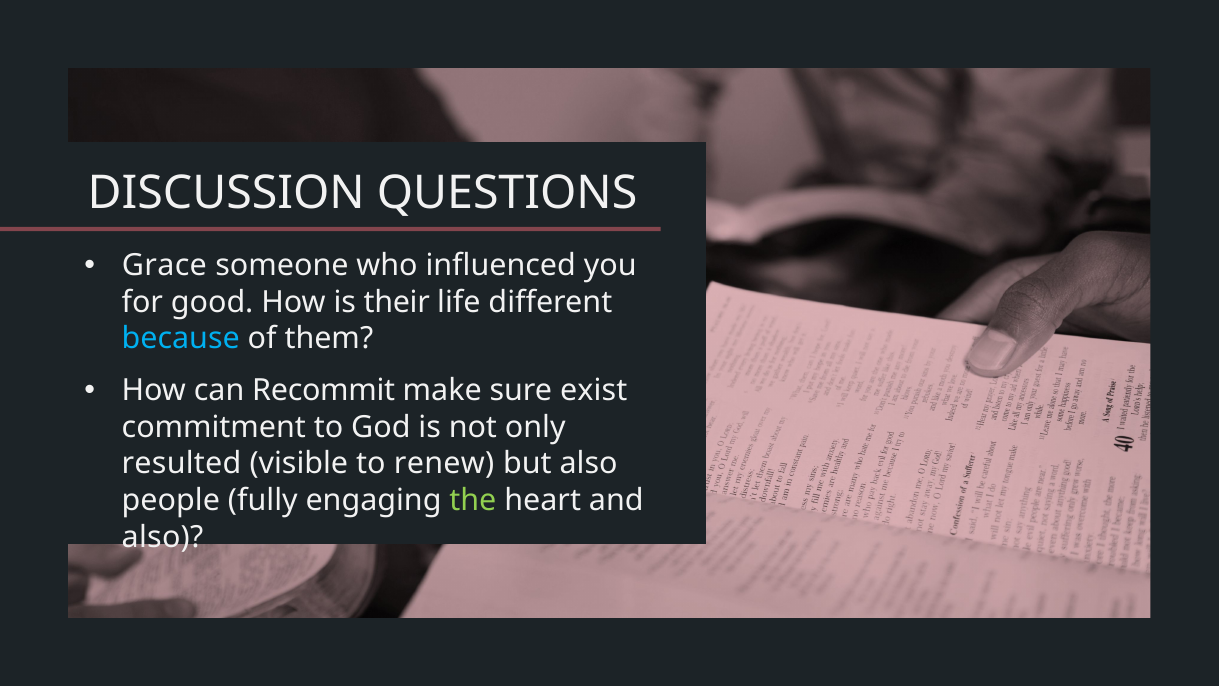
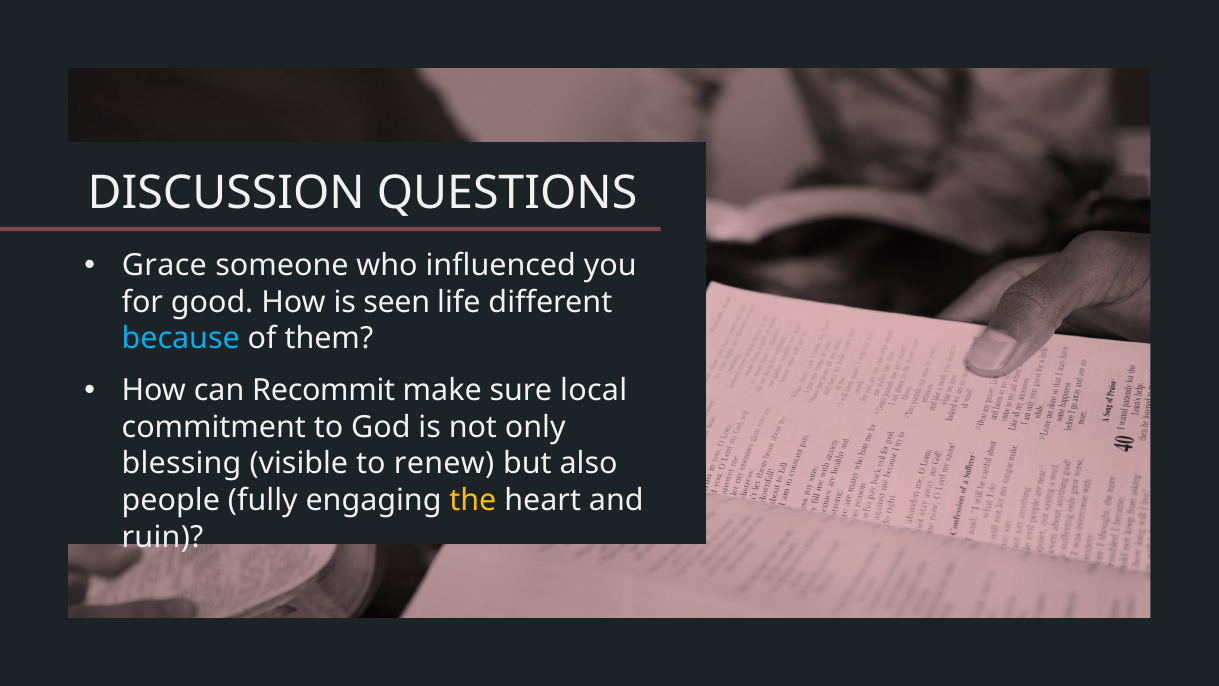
their: their -> seen
exist: exist -> local
resulted: resulted -> blessing
the colour: light green -> yellow
also at (163, 537): also -> ruin
